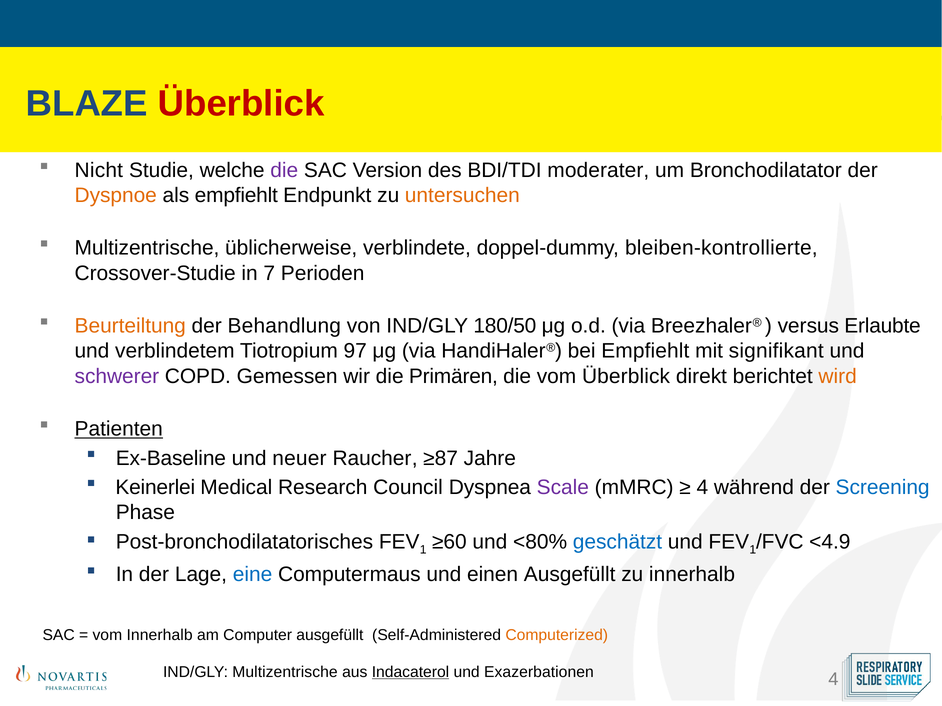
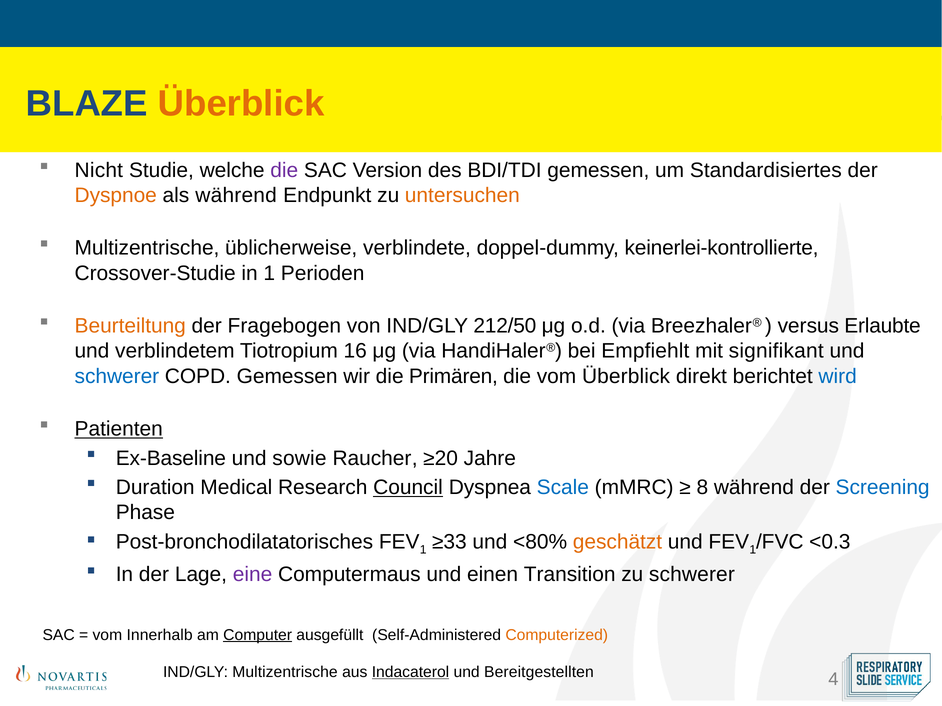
Überblick at (241, 104) colour: red -> orange
BDI/TDI moderater: moderater -> gemessen
Bronchodilatator: Bronchodilatator -> Standardisiertes
als empfiehlt: empfiehlt -> während
bleiben-kontrollierte: bleiben-kontrollierte -> keinerlei-kontrollierte
in 7: 7 -> 1
Behandlung: Behandlung -> Fragebogen
180/50: 180/50 -> 212/50
97: 97 -> 16
schwerer at (117, 376) colour: purple -> blue
wird colour: orange -> blue
neuer: neuer -> sowie
≥87: ≥87 -> ≥20
Keinerlei: Keinerlei -> Duration
Council underline: none -> present
Scale colour: purple -> blue
4 at (702, 488): 4 -> 8
≥60: ≥60 -> ≥33
geschätzt colour: blue -> orange
<4.9: <4.9 -> <0.3
eine colour: blue -> purple
einen Ausgefüllt: Ausgefüllt -> Transition
zu innerhalb: innerhalb -> schwerer
Computer underline: none -> present
Exazerbationen: Exazerbationen -> Bereitgestellten
